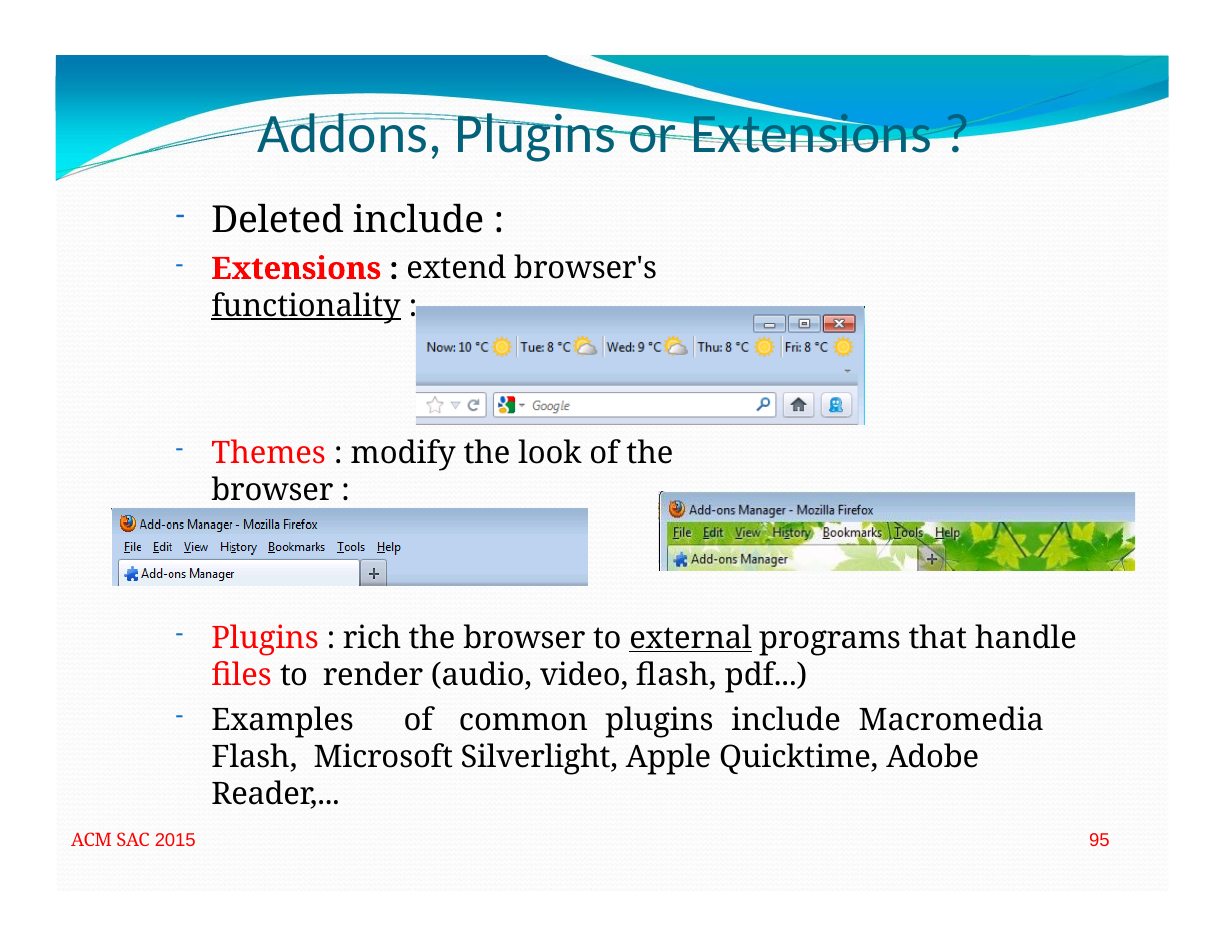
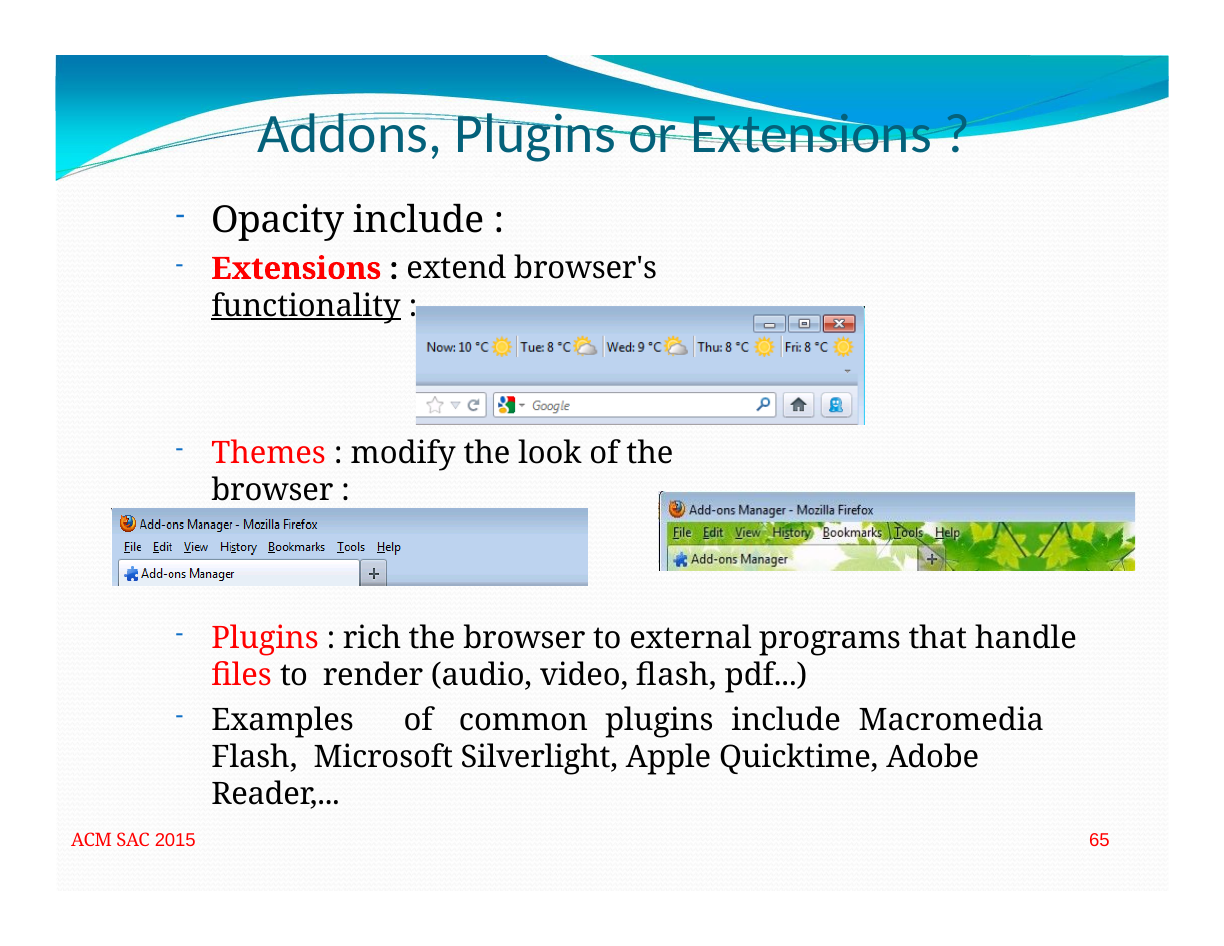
Deleted: Deleted -> Opacity
external underline: present -> none
95: 95 -> 65
